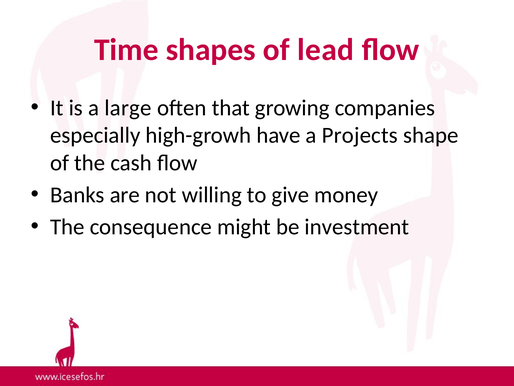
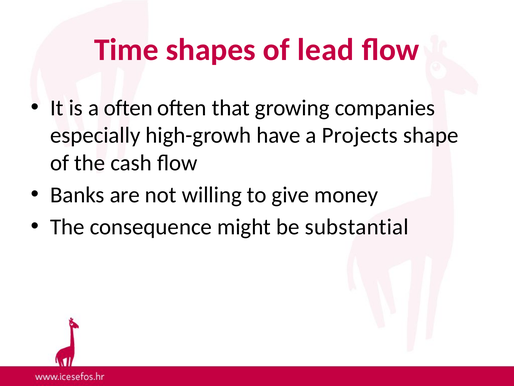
a large: large -> often
investment: investment -> substantial
